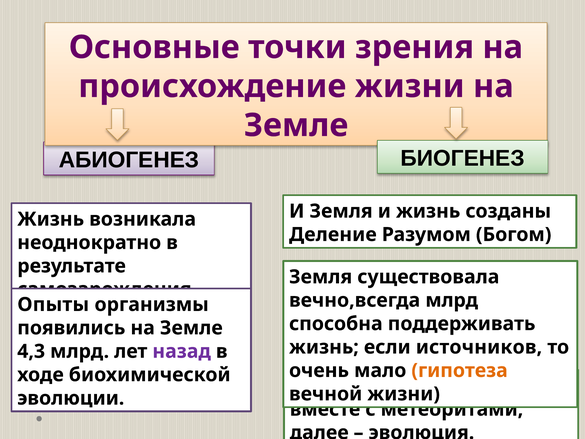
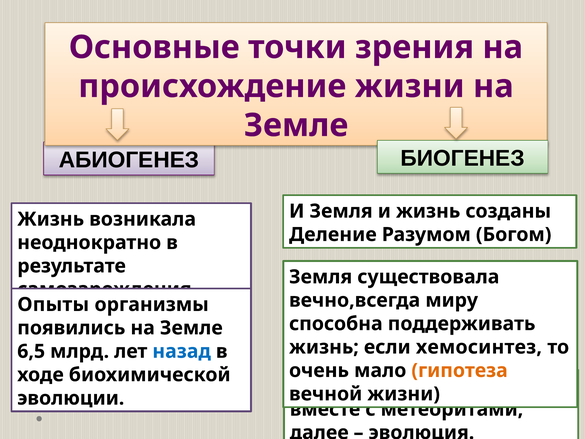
вечно,всегда млрд: млрд -> миру
источников: источников -> хемосинтез
4,3: 4,3 -> 6,5
назад colour: purple -> blue
